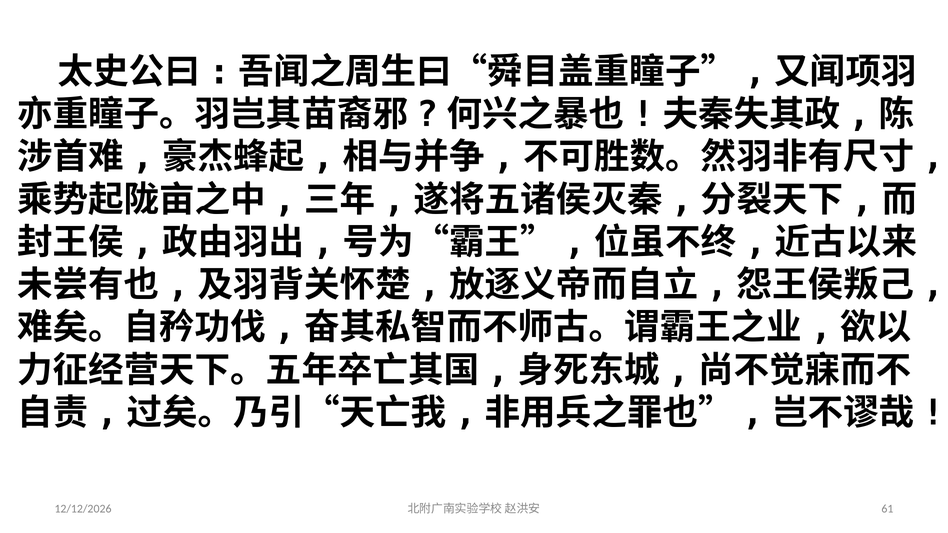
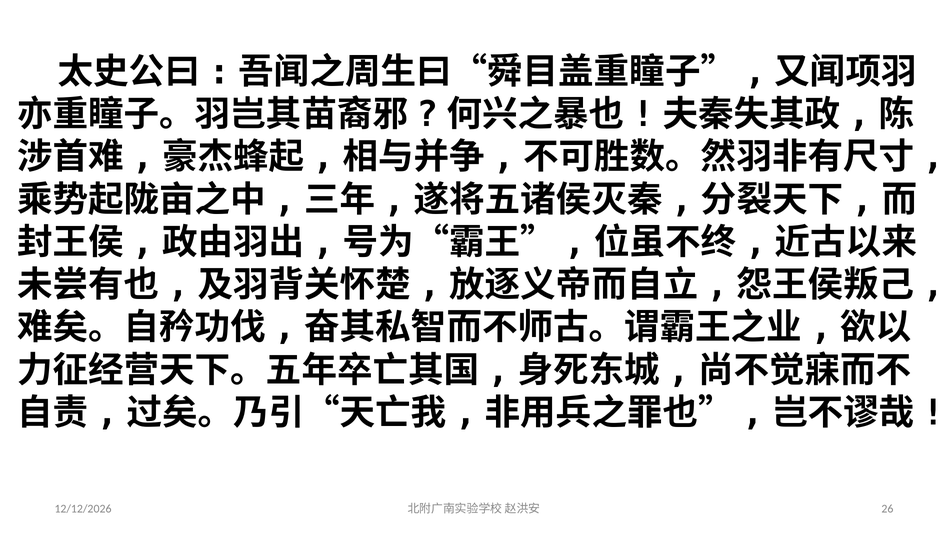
61: 61 -> 26
